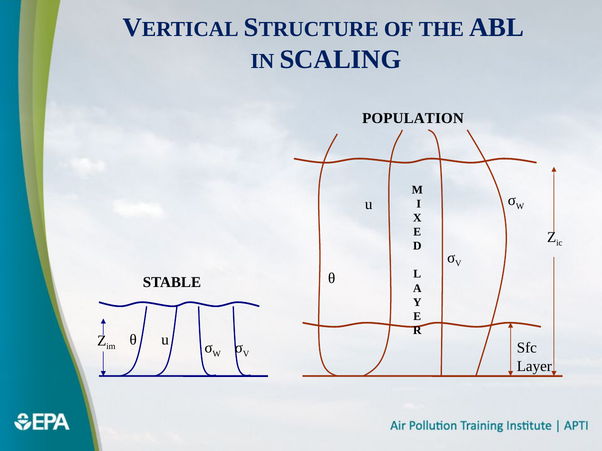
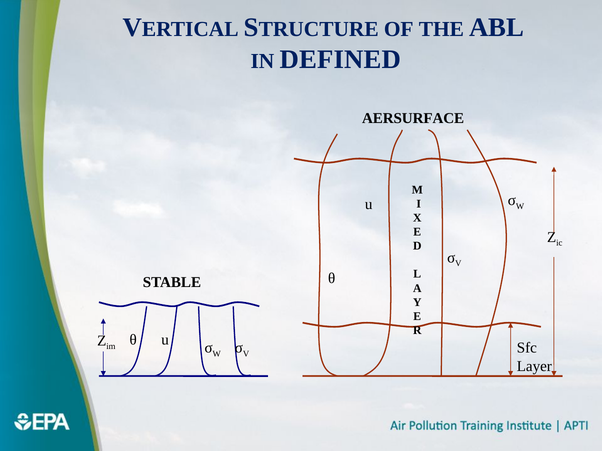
SCALING: SCALING -> DEFINED
POPULATION: POPULATION -> AERSURFACE
